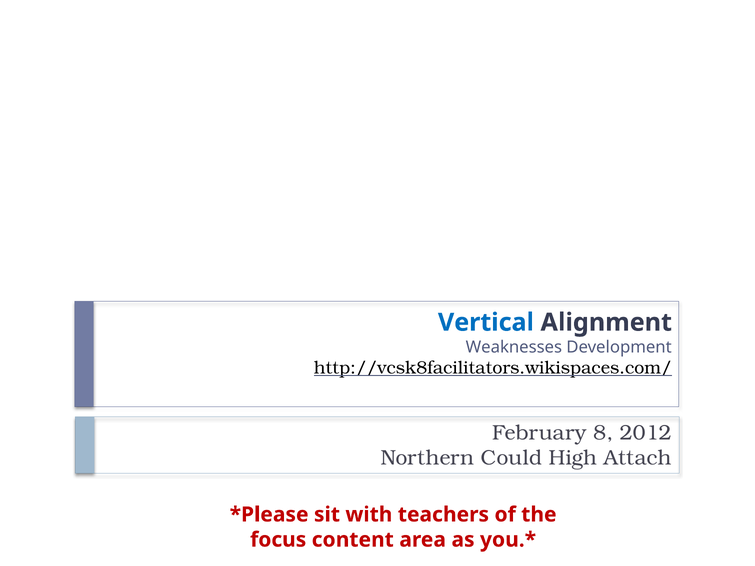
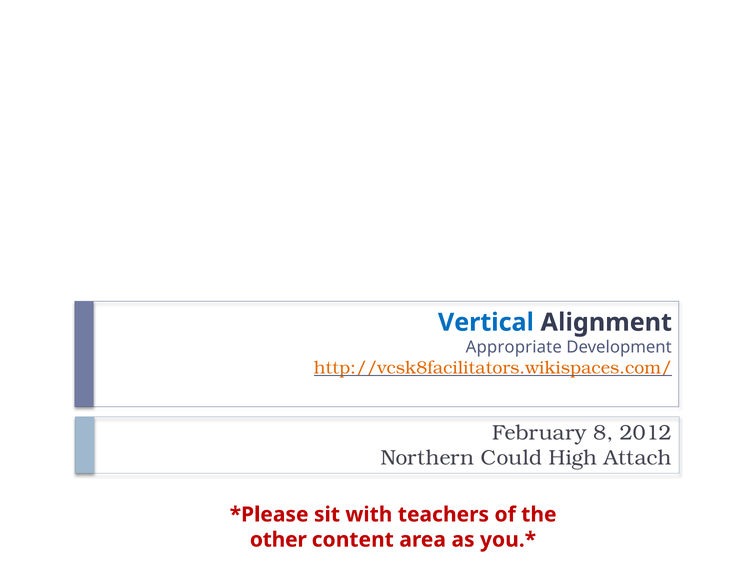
Weaknesses: Weaknesses -> Appropriate
http://vcsk8facilitators.wikispaces.com/ colour: black -> orange
focus: focus -> other
